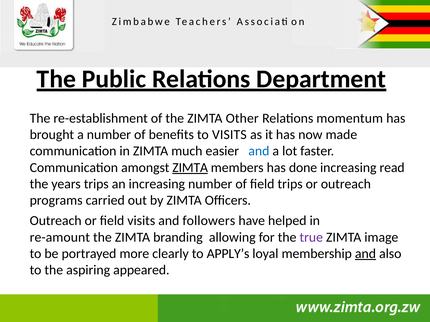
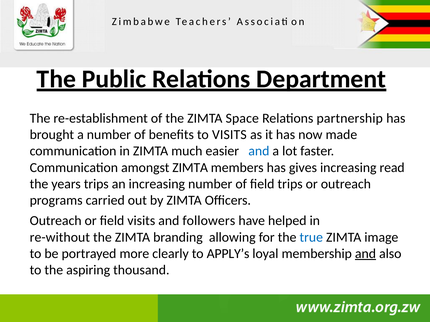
Other: Other -> Space
momentum: momentum -> partnership
ZIMTA at (190, 168) underline: present -> none
done: done -> gives
re-amount: re-amount -> re-without
true colour: purple -> blue
appeared: appeared -> thousand
